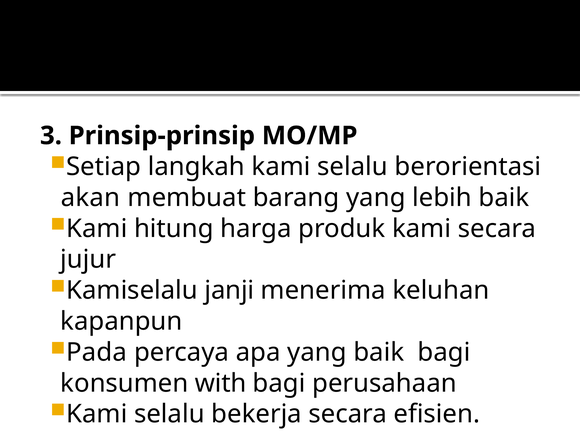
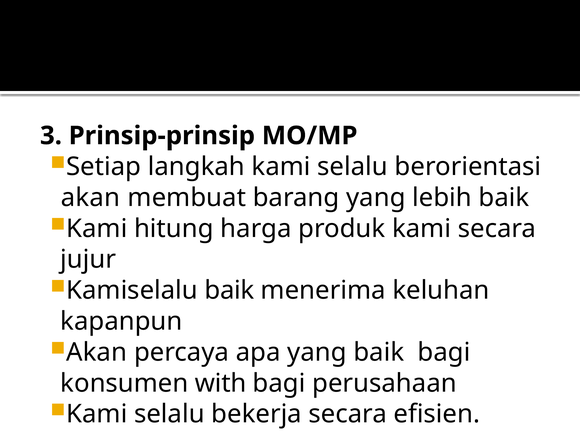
Kamiselalu janji: janji -> baik
Pada at (97, 352): Pada -> Akan
